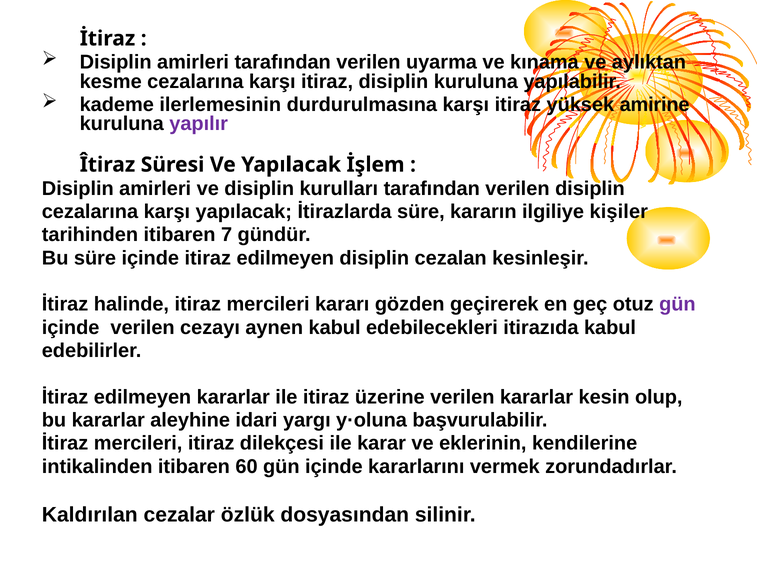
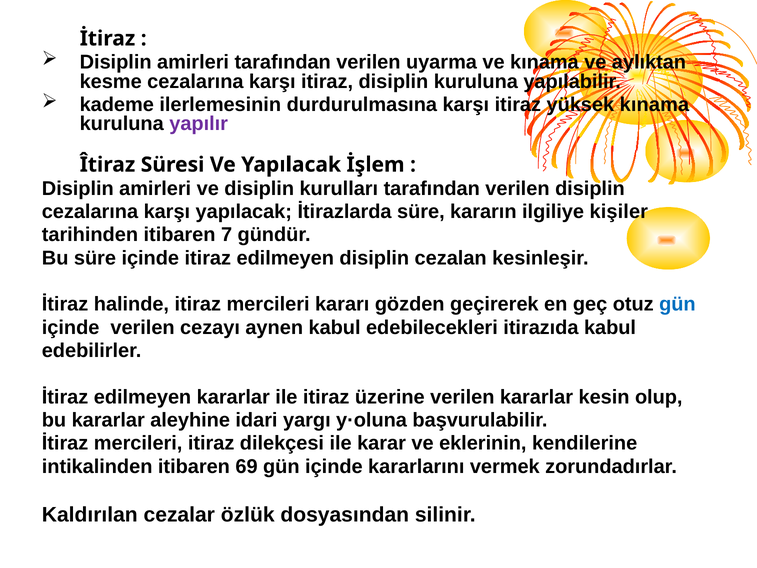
yüksek amirine: amirine -> kınama
gün at (677, 304) colour: purple -> blue
60: 60 -> 69
